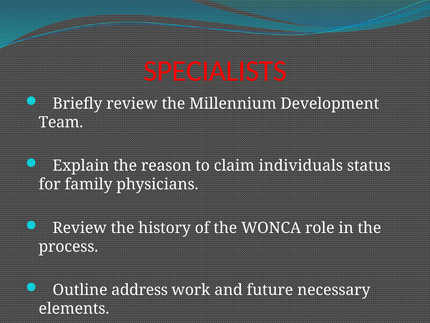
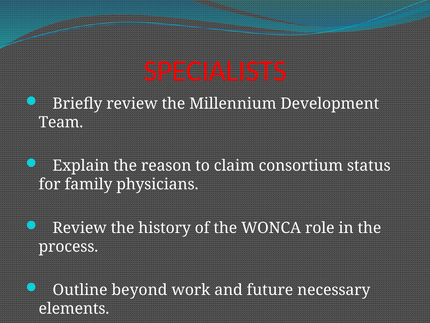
individuals: individuals -> consortium
address: address -> beyond
